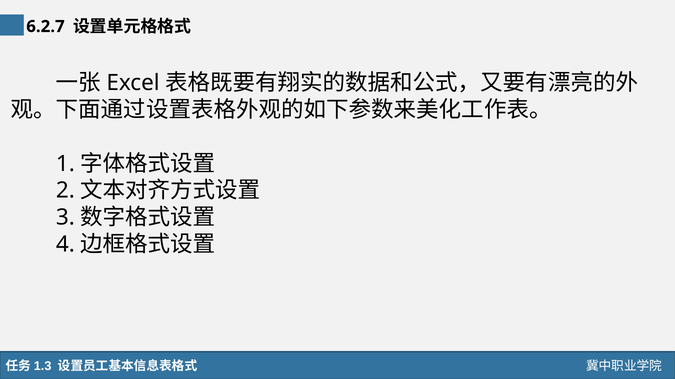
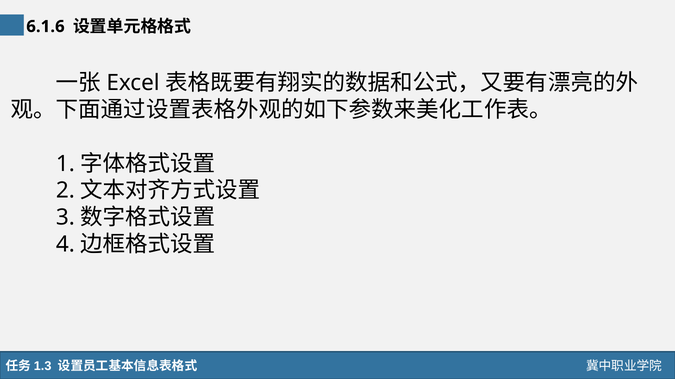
6.2.7: 6.2.7 -> 6.1.6
